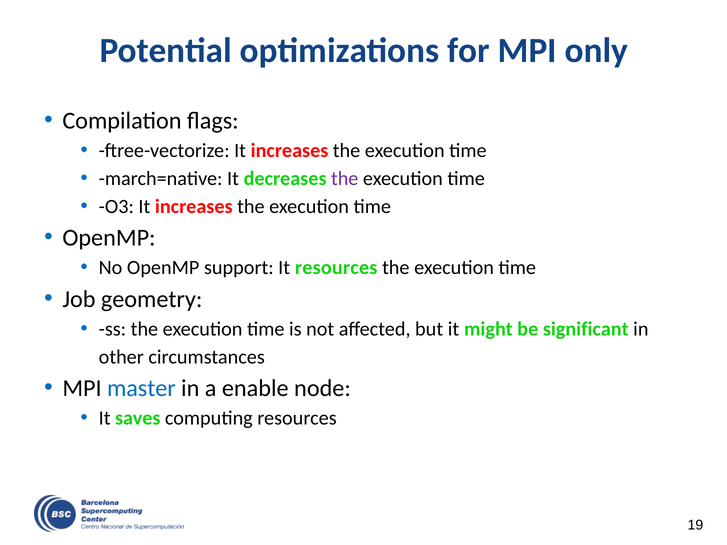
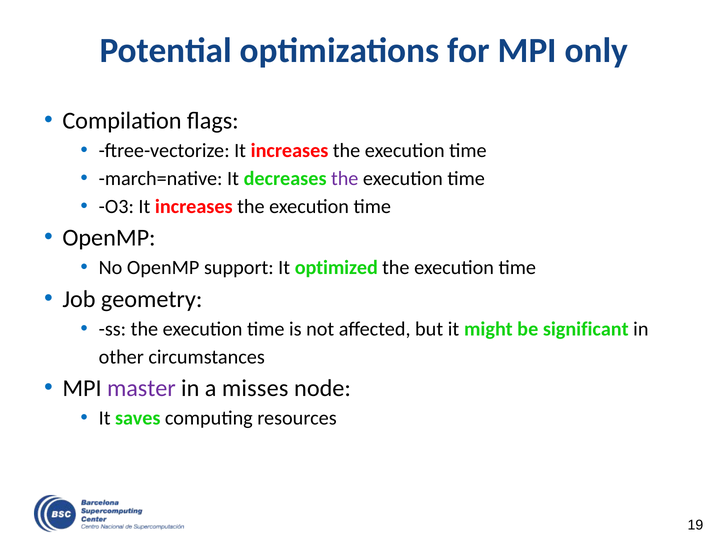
It resources: resources -> optimized
master colour: blue -> purple
enable: enable -> misses
